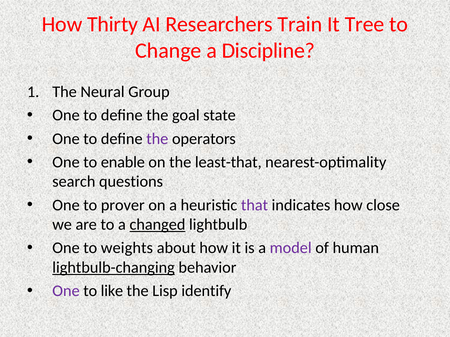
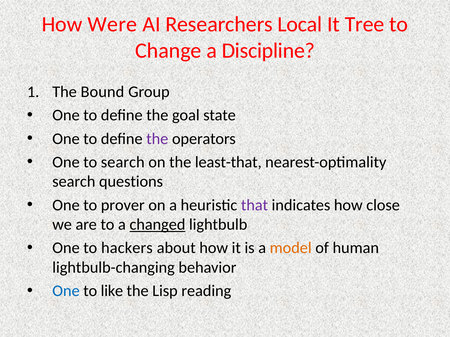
Thirty: Thirty -> Were
Train: Train -> Local
Neural: Neural -> Bound
to enable: enable -> search
weights: weights -> hackers
model colour: purple -> orange
lightbulb-changing underline: present -> none
One at (66, 291) colour: purple -> blue
identify: identify -> reading
